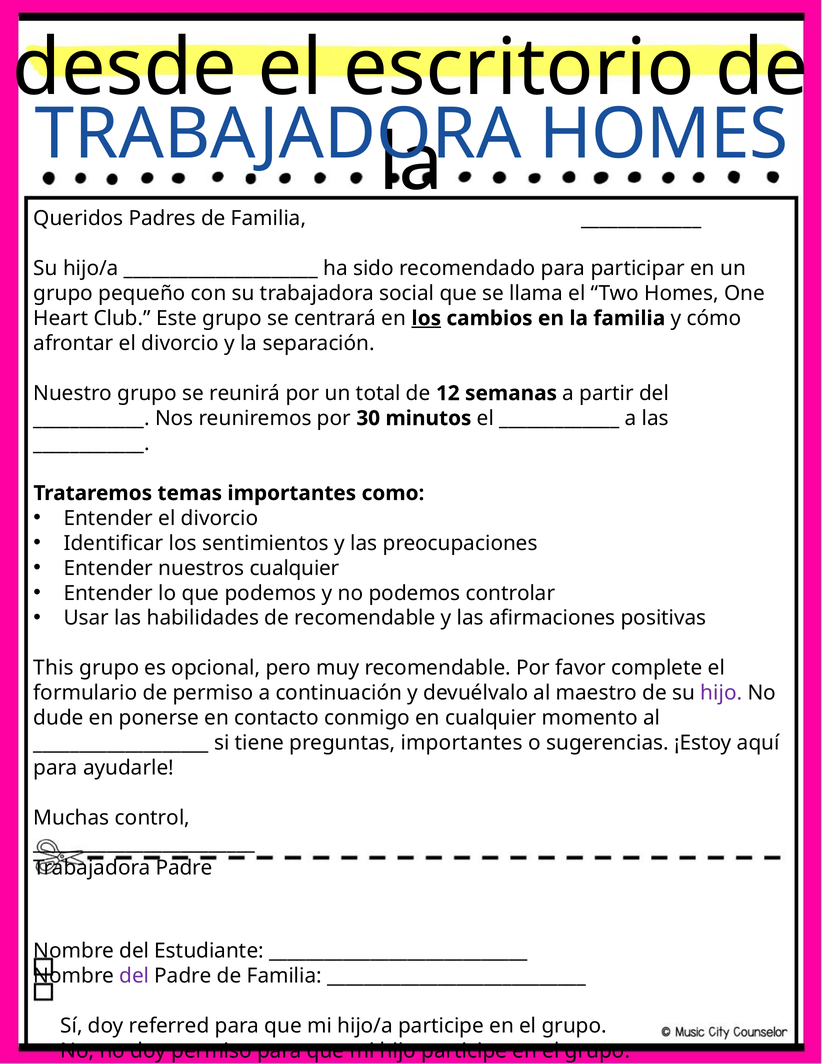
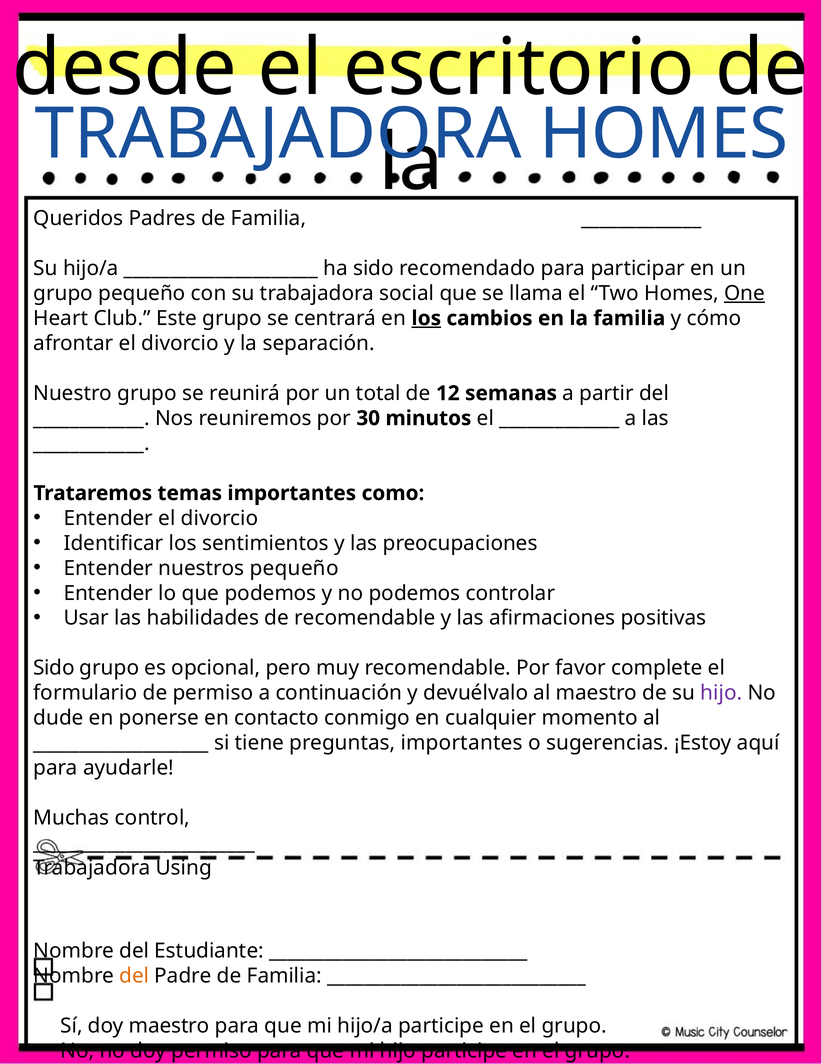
One underline: none -> present
nuestros cualquier: cualquier -> pequeño
This at (54, 668): This -> Sido
Trabajadora Padre: Padre -> Using
del at (134, 976) colour: purple -> orange
doy referred: referred -> maestro
